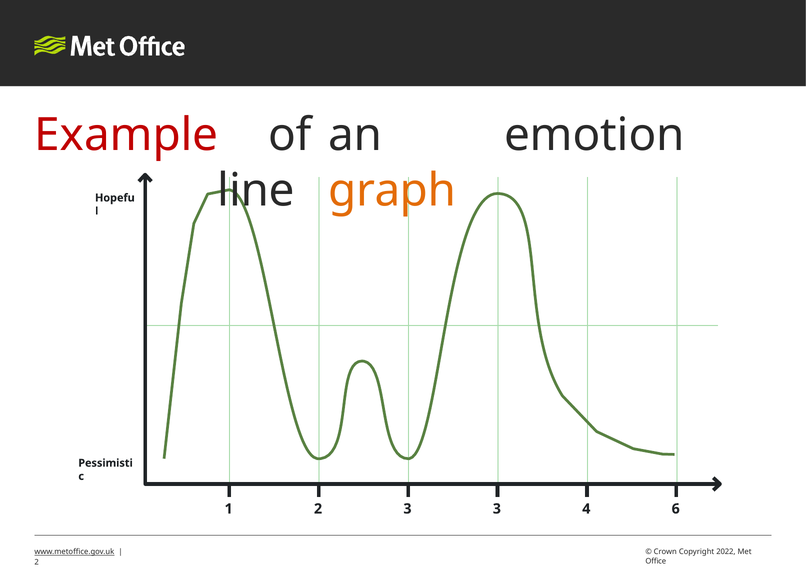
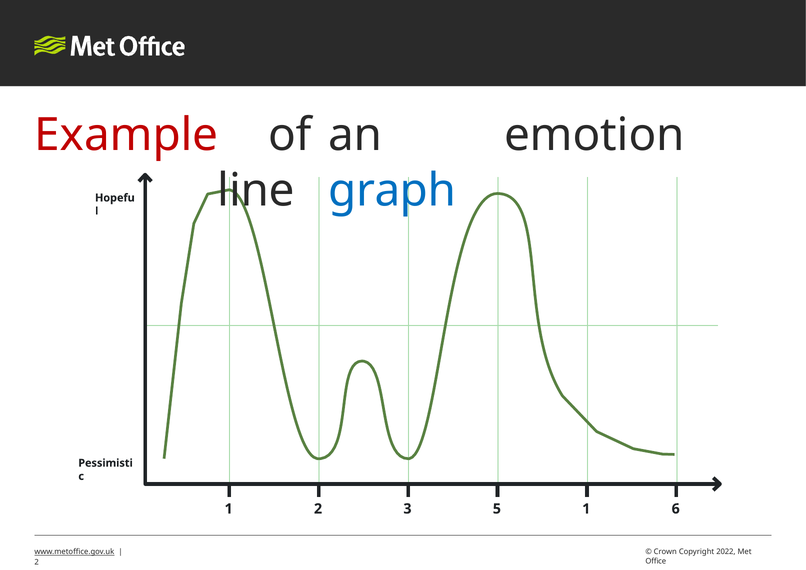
graph colour: orange -> blue
1 3: 3 -> 5
2 4: 4 -> 1
